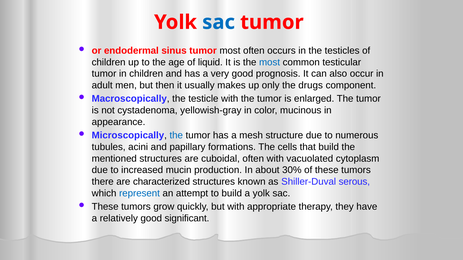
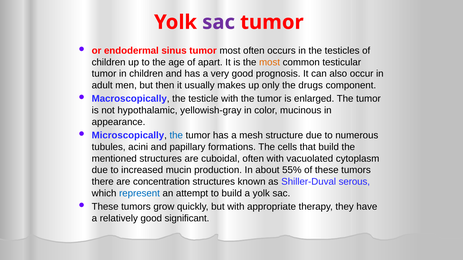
sac at (219, 22) colour: blue -> purple
liquid: liquid -> apart
most at (270, 62) colour: blue -> orange
cystadenoma: cystadenoma -> hypothalamic
30%: 30% -> 55%
characterized: characterized -> concentration
